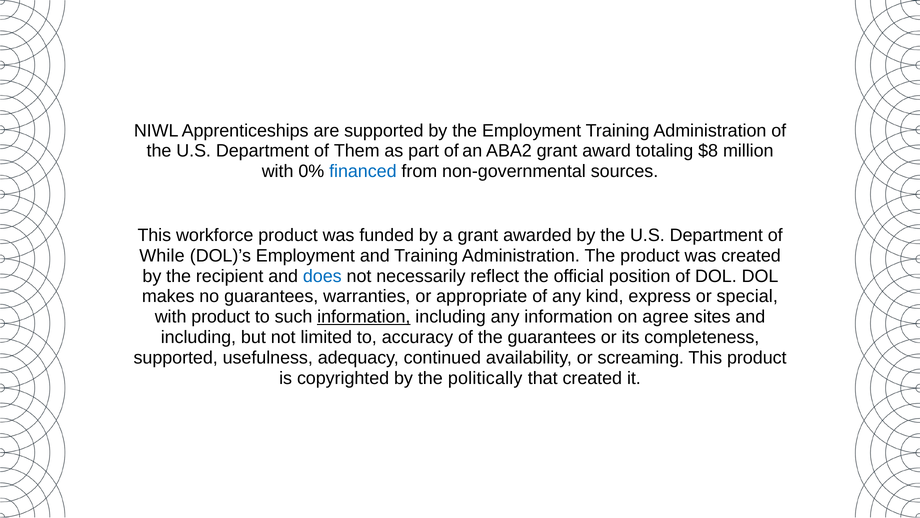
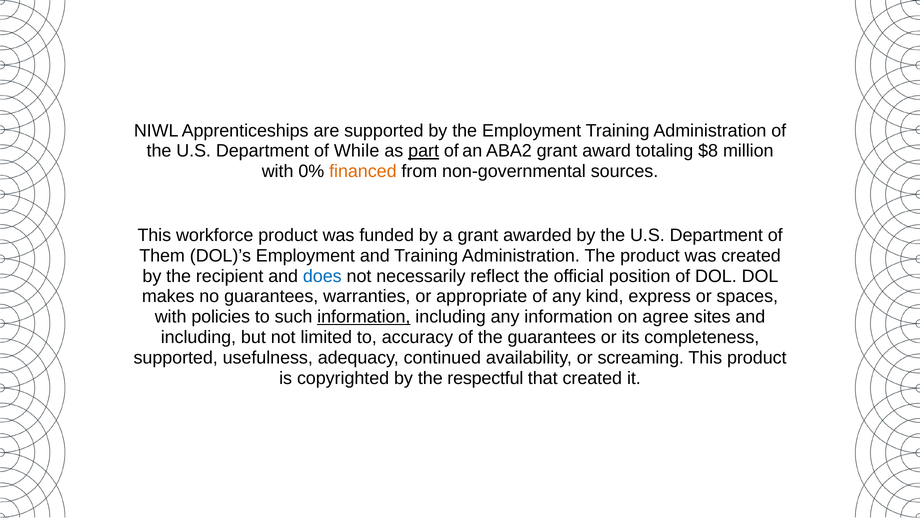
Them: Them -> While
part underline: none -> present
financed colour: blue -> orange
While: While -> Them
special: special -> spaces
with product: product -> policies
politically: politically -> respectful
